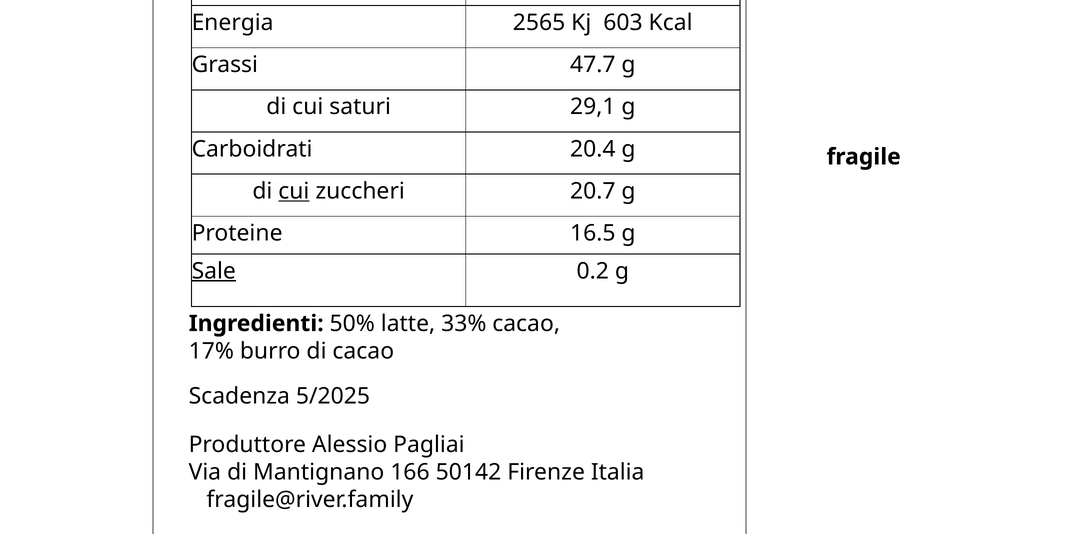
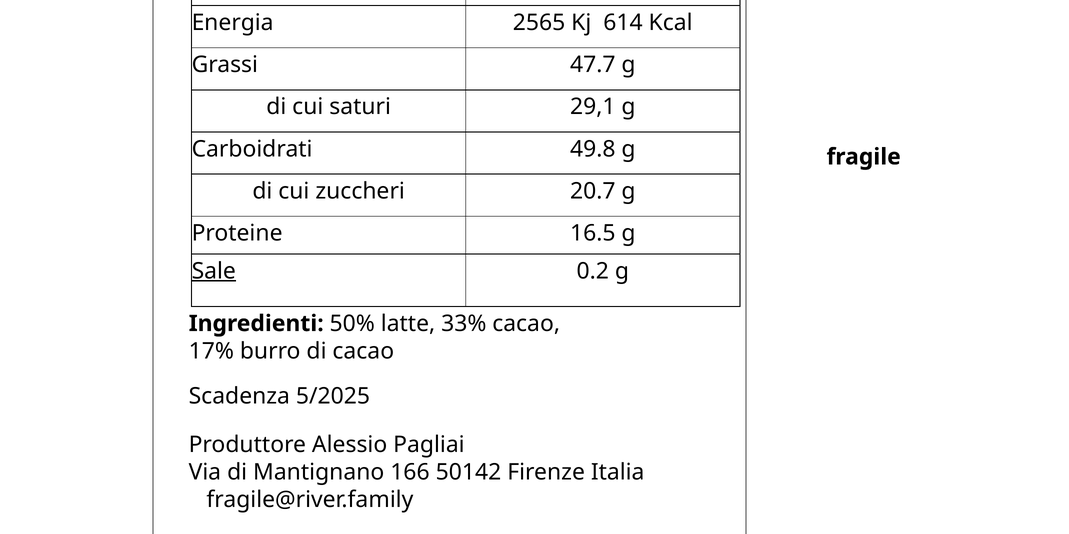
603: 603 -> 614
20.4: 20.4 -> 49.8
cui at (294, 191) underline: present -> none
